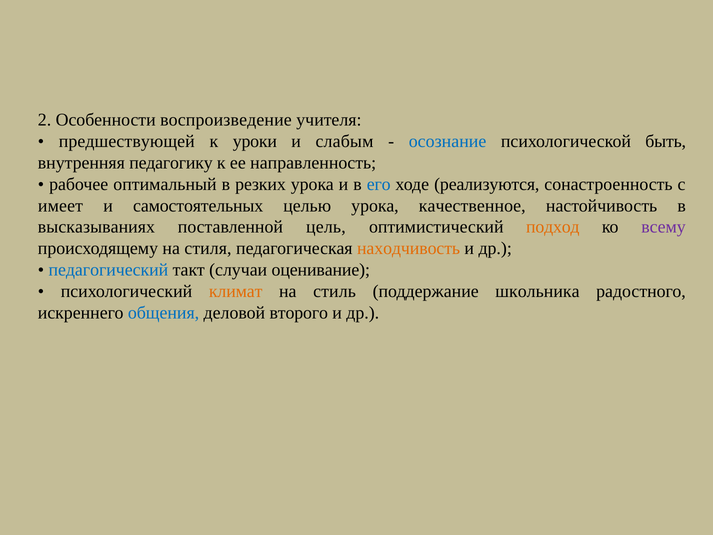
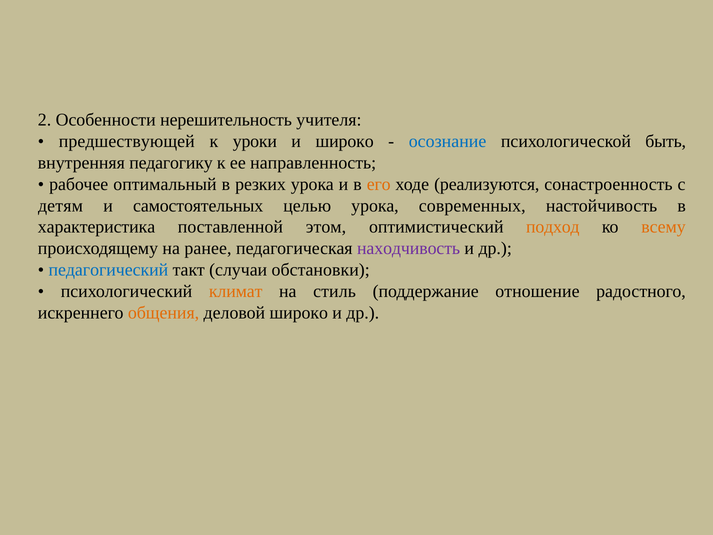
воспроизведение: воспроизведение -> нерешительность
и слабым: слабым -> широко
его colour: blue -> orange
имеет: имеет -> детям
качественное: качественное -> современных
высказываниях: высказываниях -> характеристика
цель: цель -> этом
всему colour: purple -> orange
стиля: стиля -> ранее
находчивость colour: orange -> purple
оценивание: оценивание -> обстановки
школьника: школьника -> отношение
общения colour: blue -> orange
деловой второго: второго -> широко
